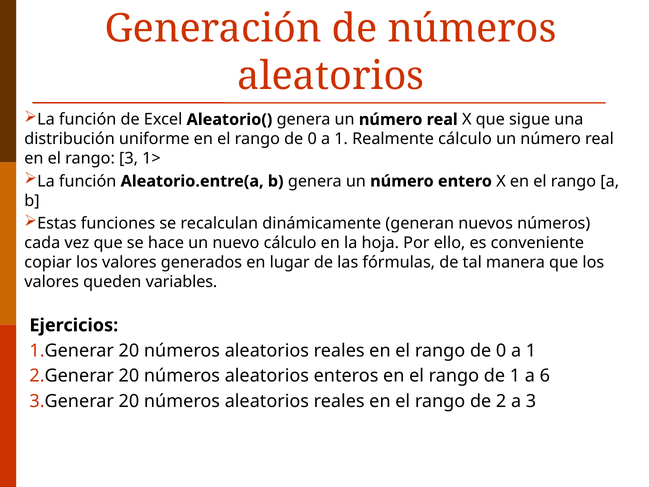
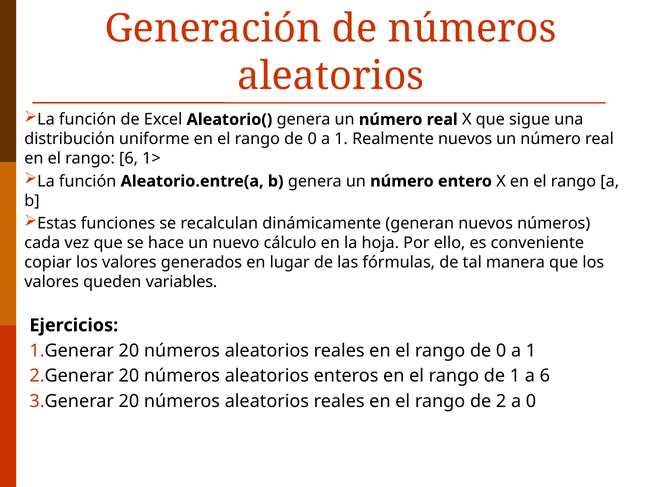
Realmente cálculo: cálculo -> nuevos
rango 3: 3 -> 6
a 3: 3 -> 0
